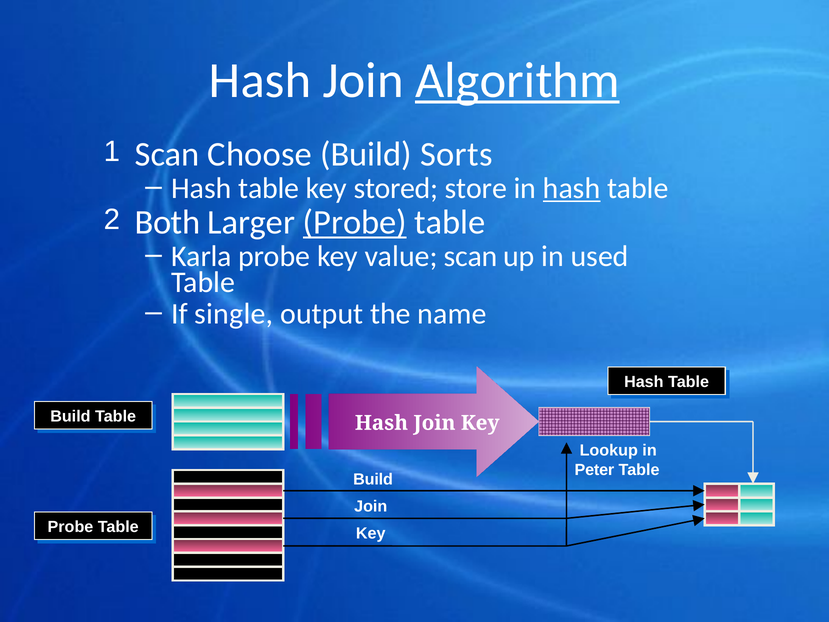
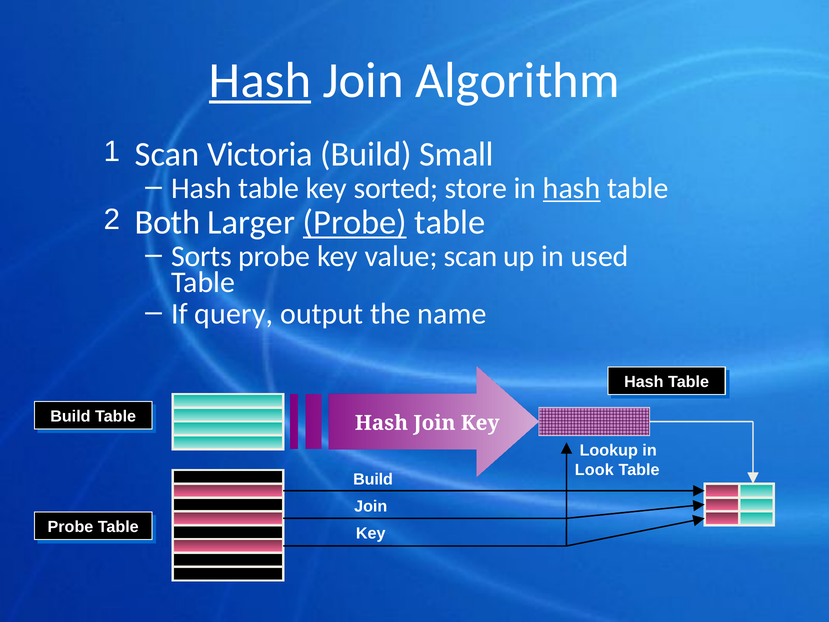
Hash at (260, 80) underline: none -> present
Algorithm underline: present -> none
Choose: Choose -> Victoria
Sorts: Sorts -> Small
stored: stored -> sorted
Karla: Karla -> Sorts
single: single -> query
Peter: Peter -> Look
